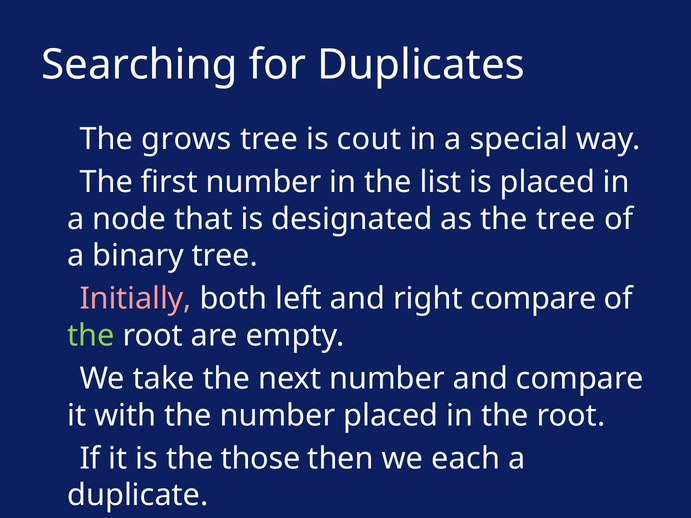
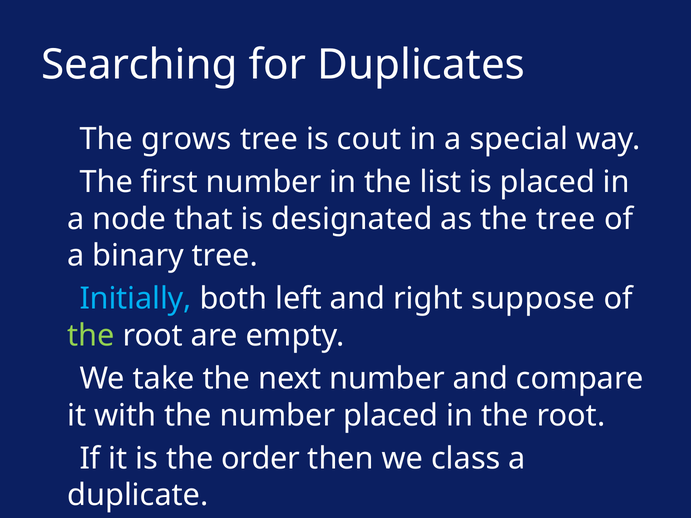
Initially colour: pink -> light blue
right compare: compare -> suppose
those: those -> order
each: each -> class
